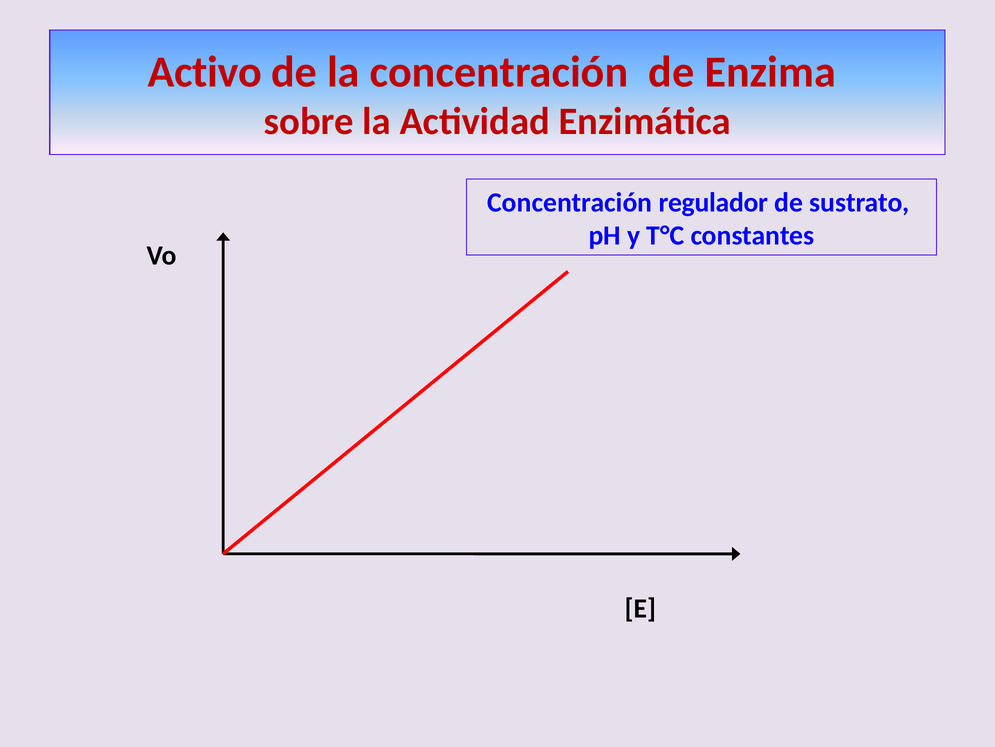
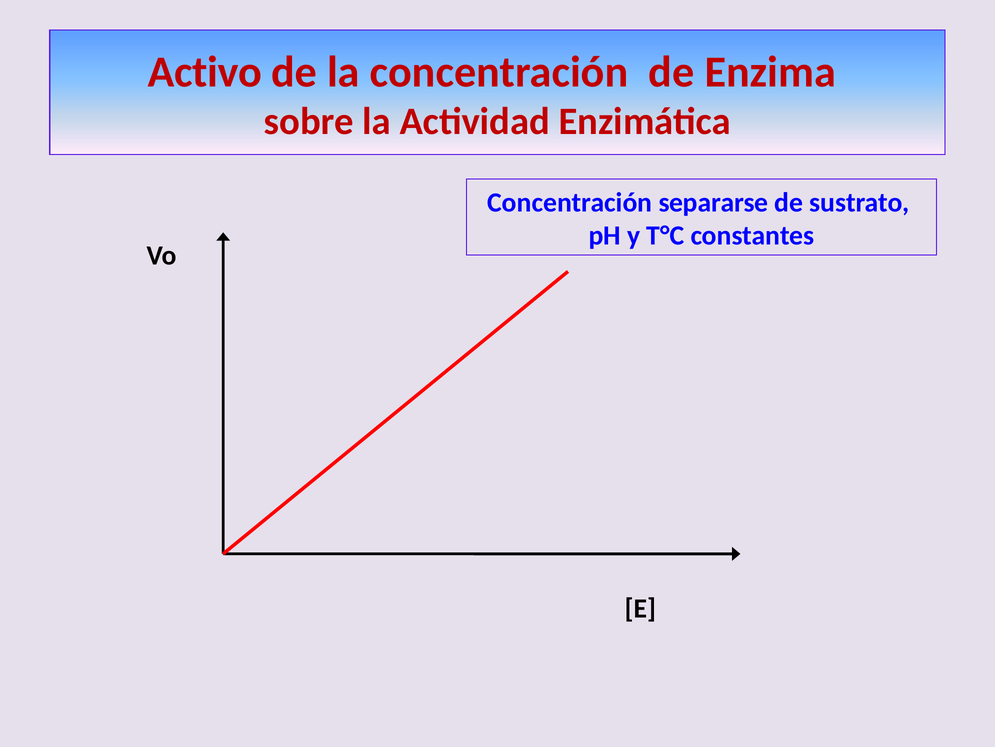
regulador: regulador -> separarse
